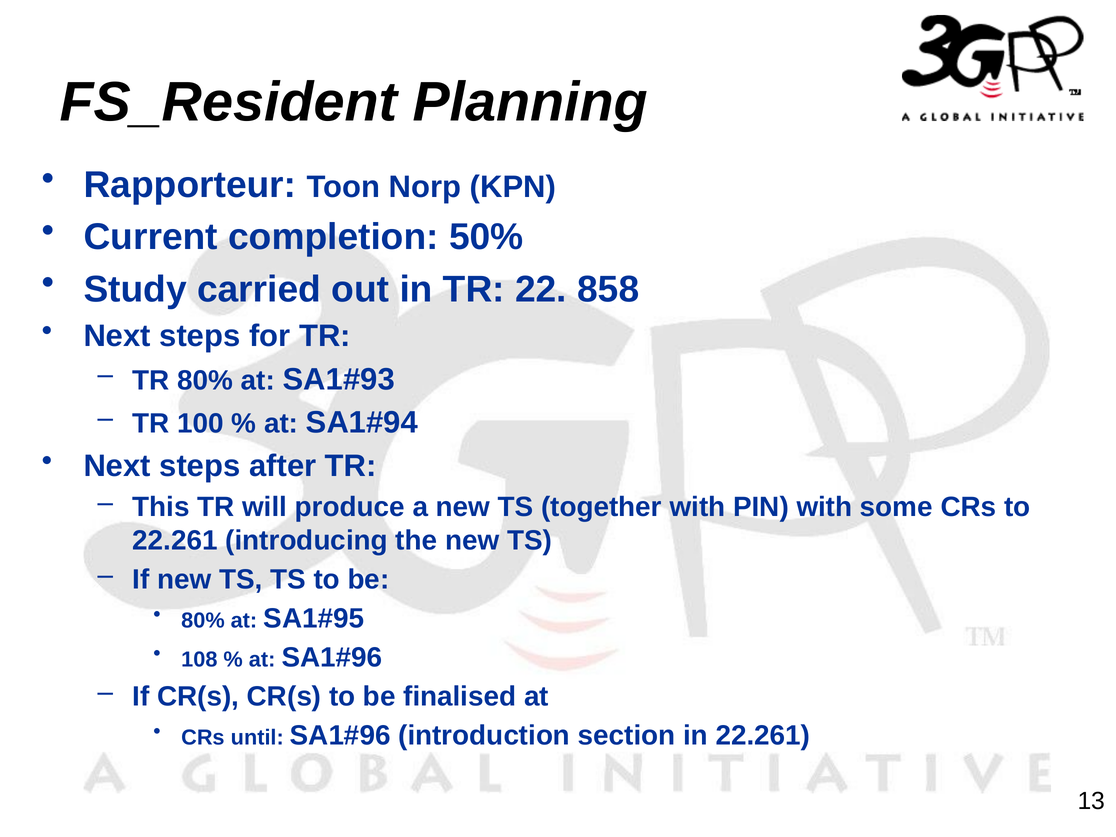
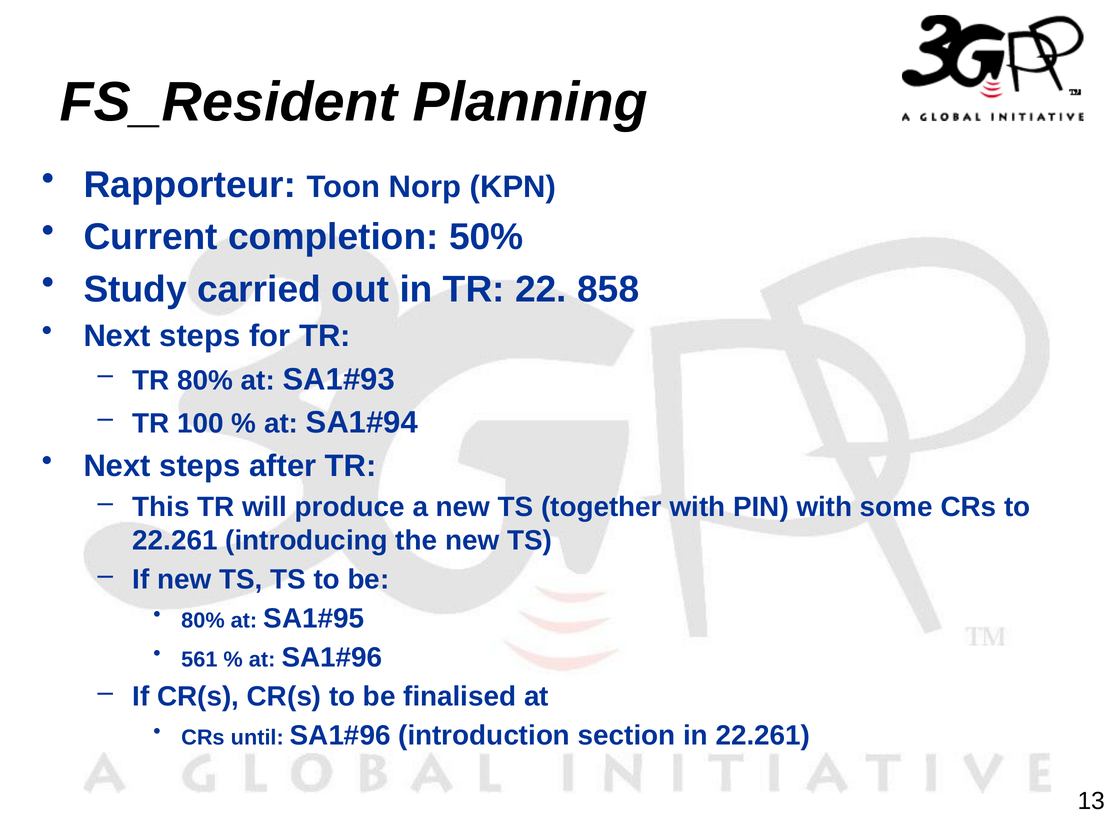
108: 108 -> 561
